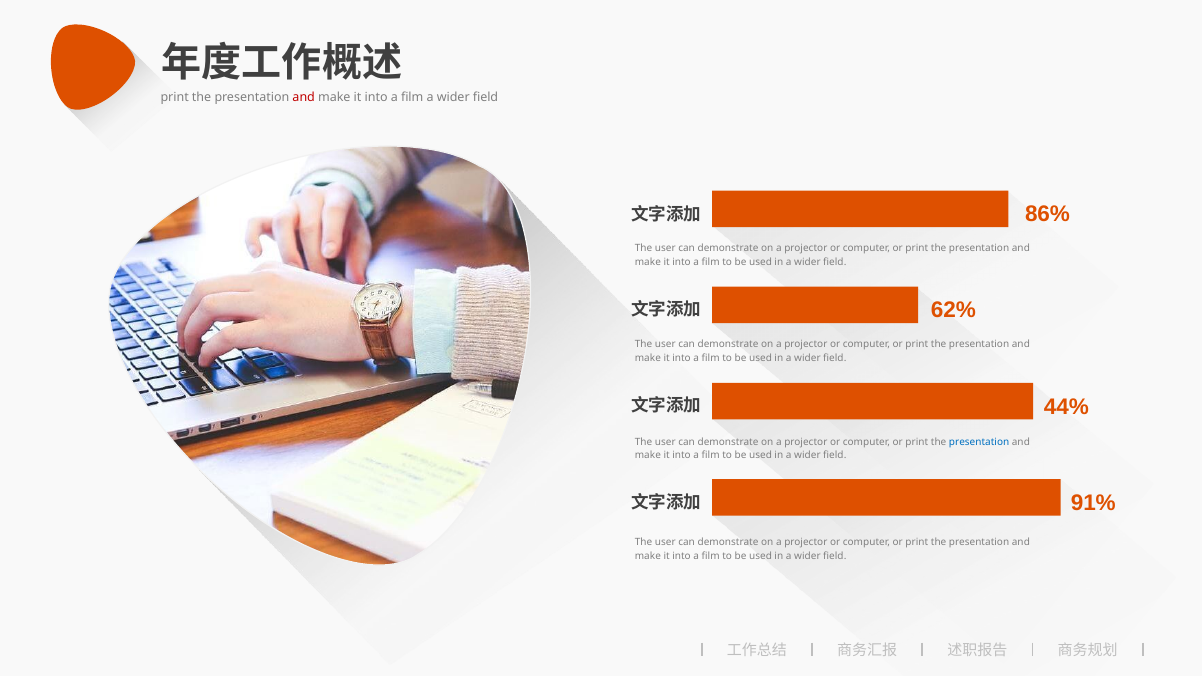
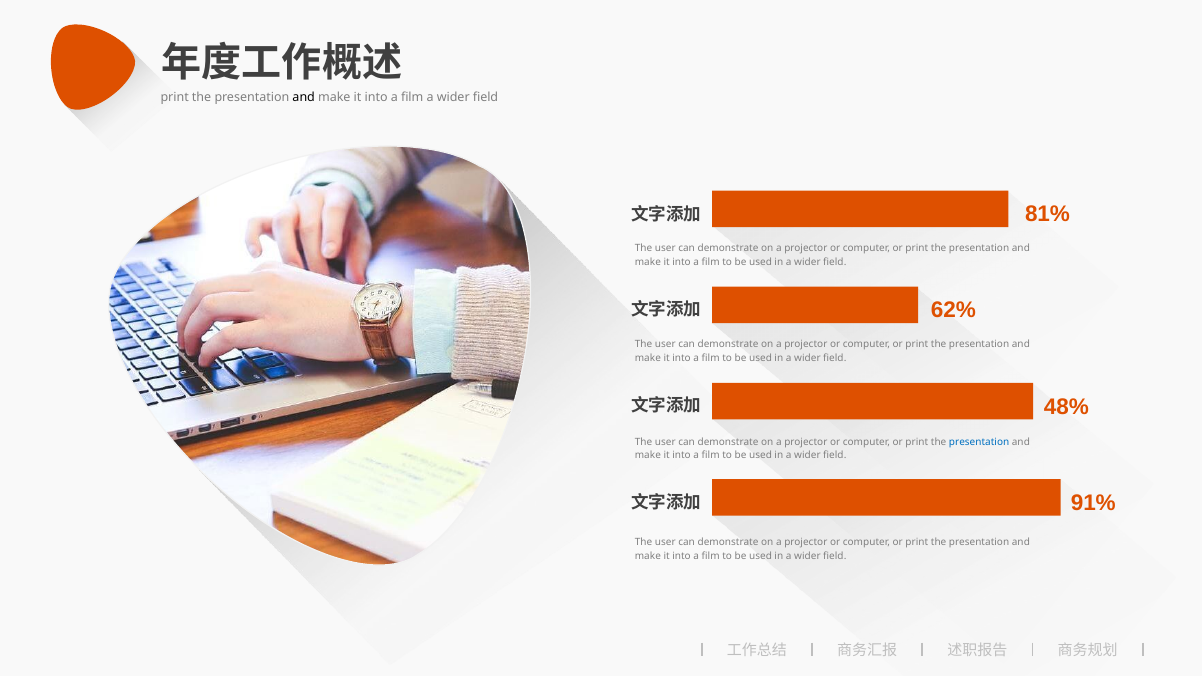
and at (304, 97) colour: red -> black
86%: 86% -> 81%
44%: 44% -> 48%
